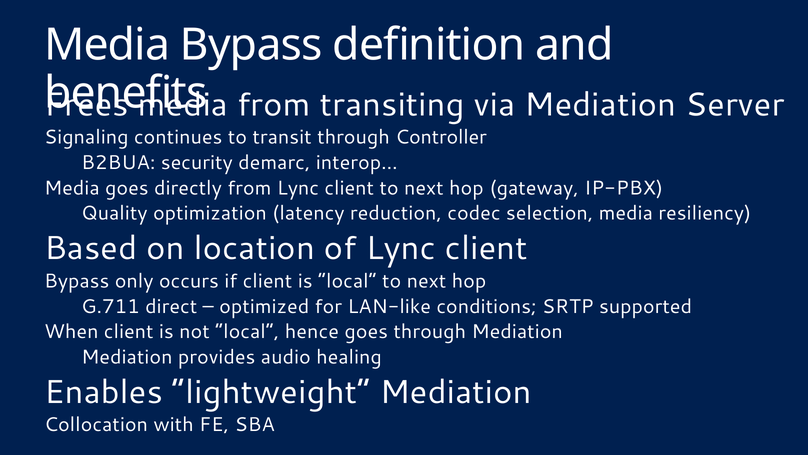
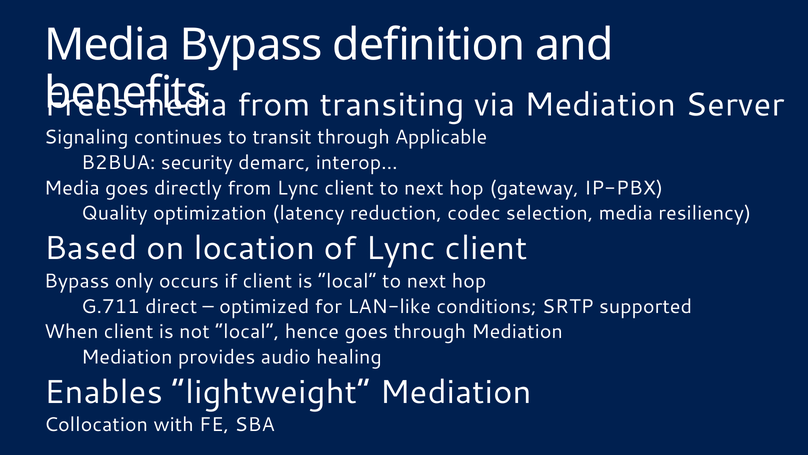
Controller: Controller -> Applicable
